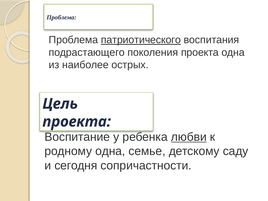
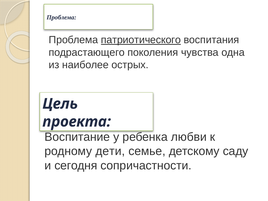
поколения проекта: проекта -> чувства
любви underline: present -> none
родному одна: одна -> дети
